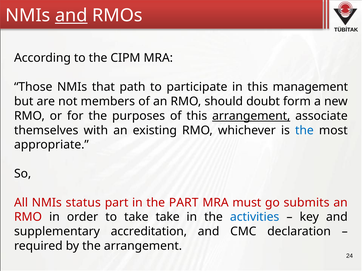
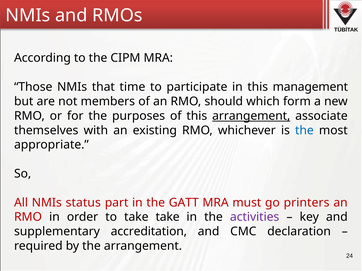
and at (71, 16) underline: present -> none
path: path -> time
doubt: doubt -> which
the PART: PART -> GATT
submits: submits -> printers
activities colour: blue -> purple
